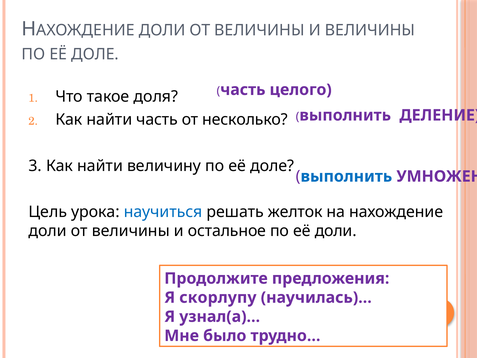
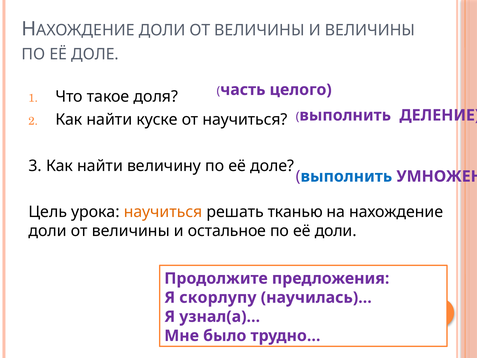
найти часть: часть -> куске
от несколько: несколько -> научиться
научиться at (163, 212) colour: blue -> orange
желток: желток -> тканью
